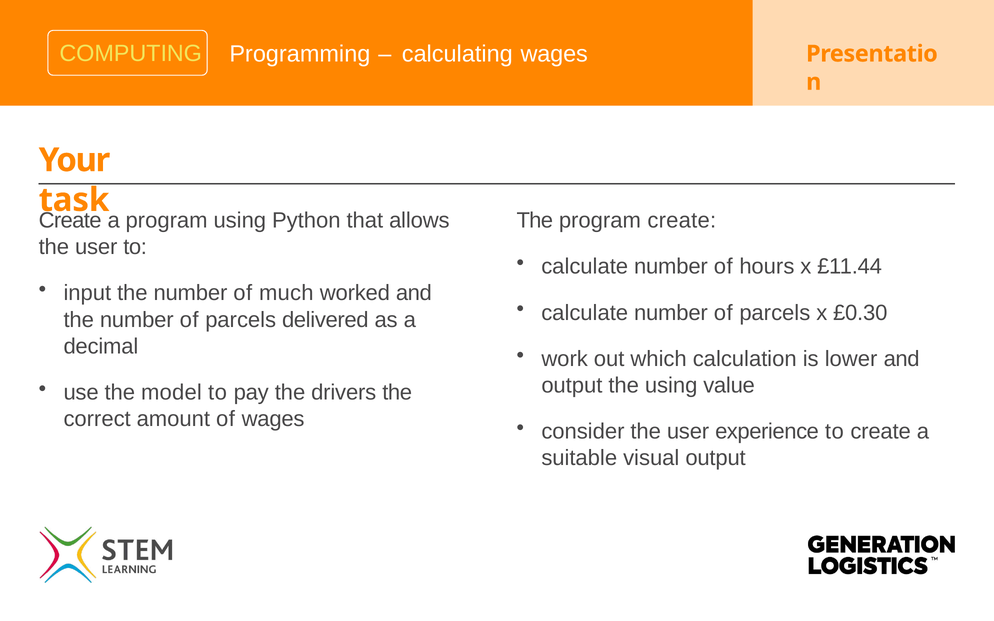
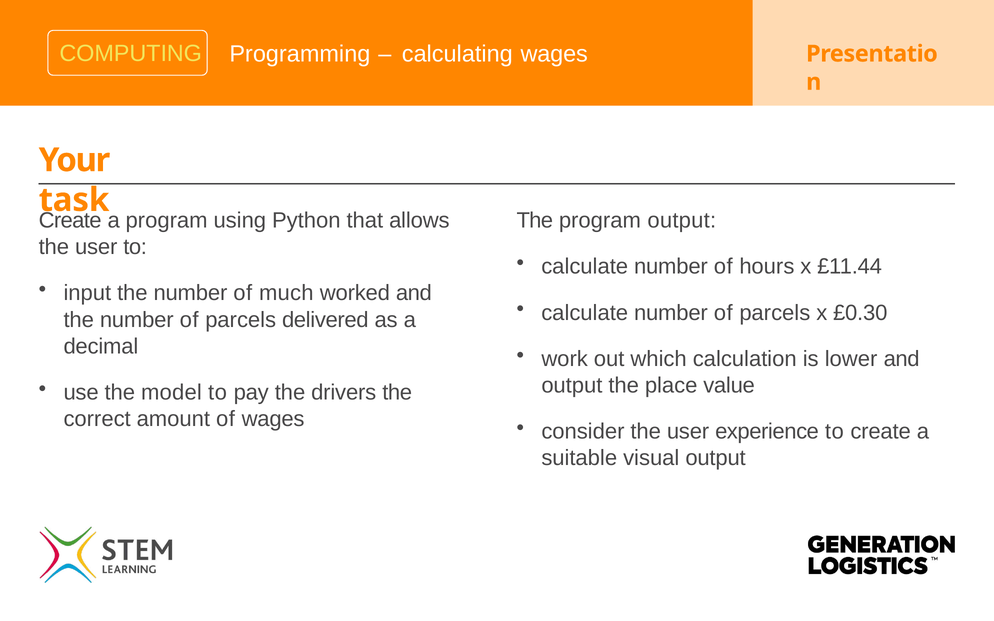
program create: create -> output
the using: using -> place
